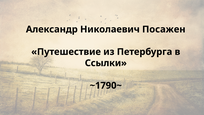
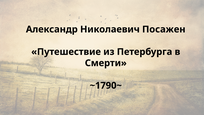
Ссылки: Ссылки -> Смерти
